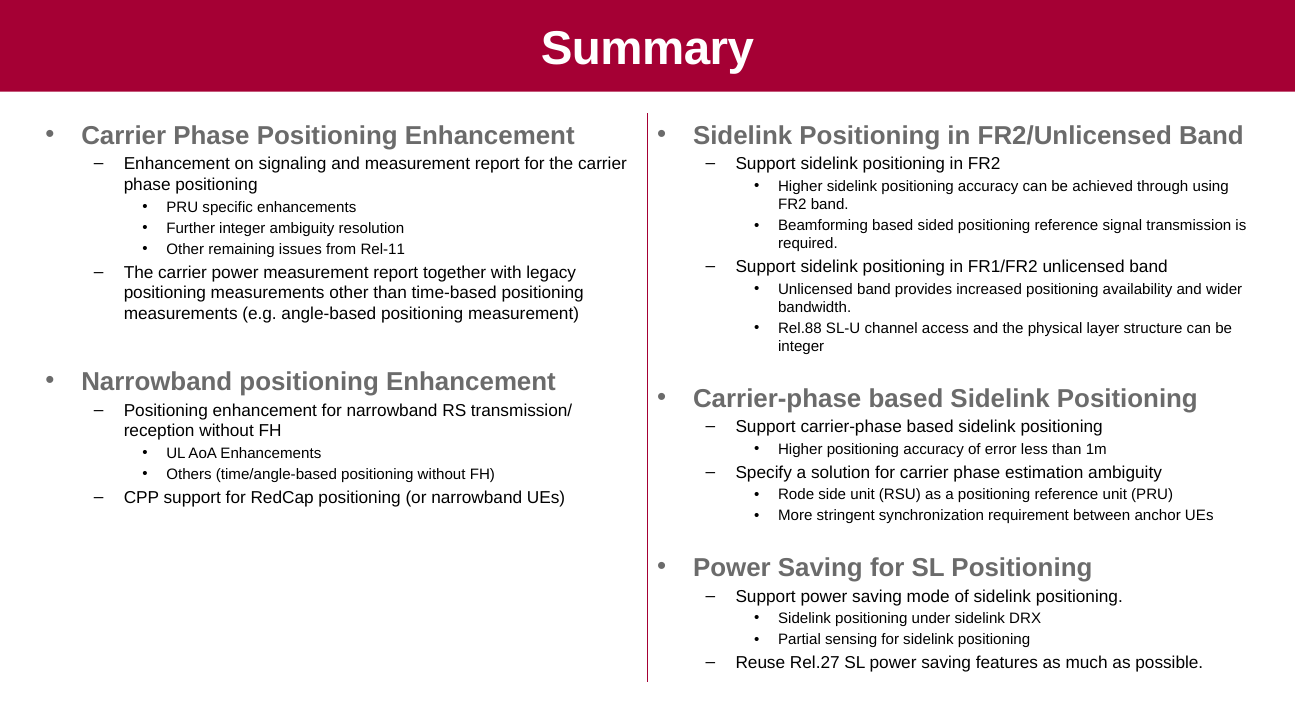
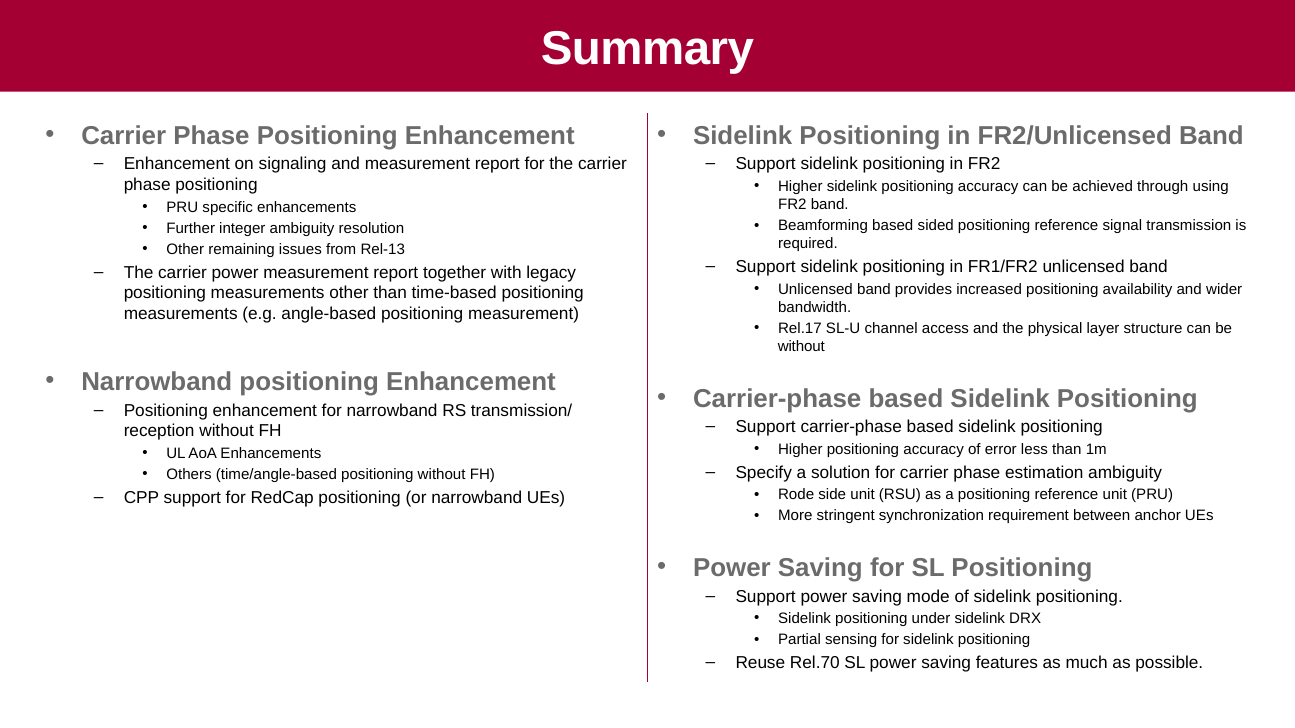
Rel-11: Rel-11 -> Rel-13
Rel.88: Rel.88 -> Rel.17
integer at (801, 347): integer -> without
Rel.27: Rel.27 -> Rel.70
